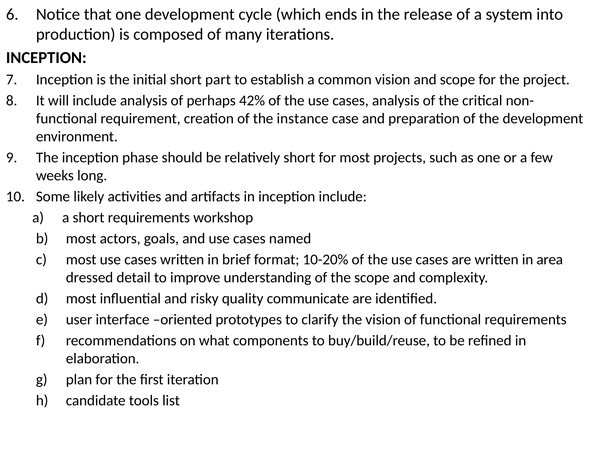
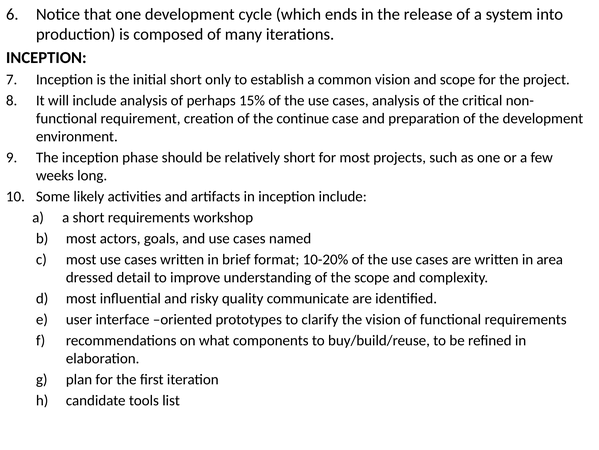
part: part -> only
42%: 42% -> 15%
instance: instance -> continue
